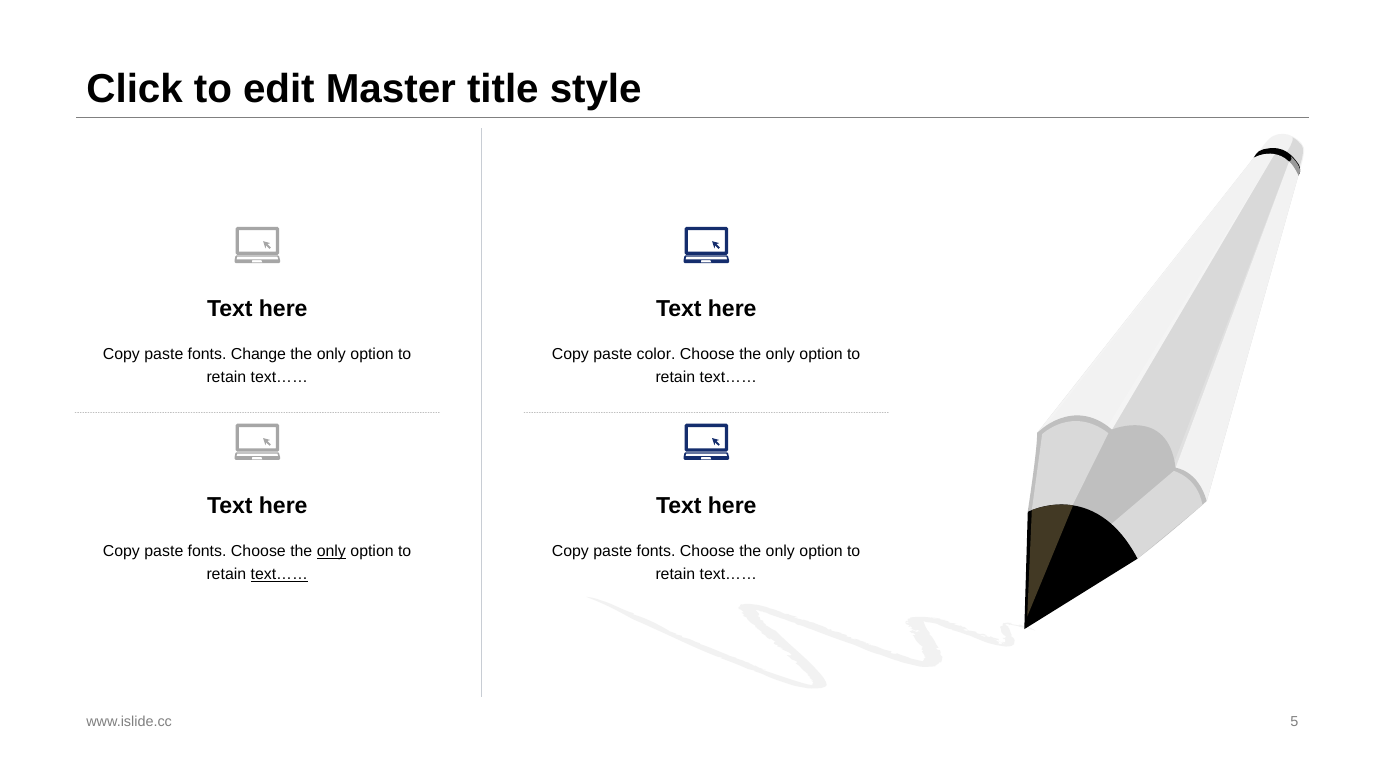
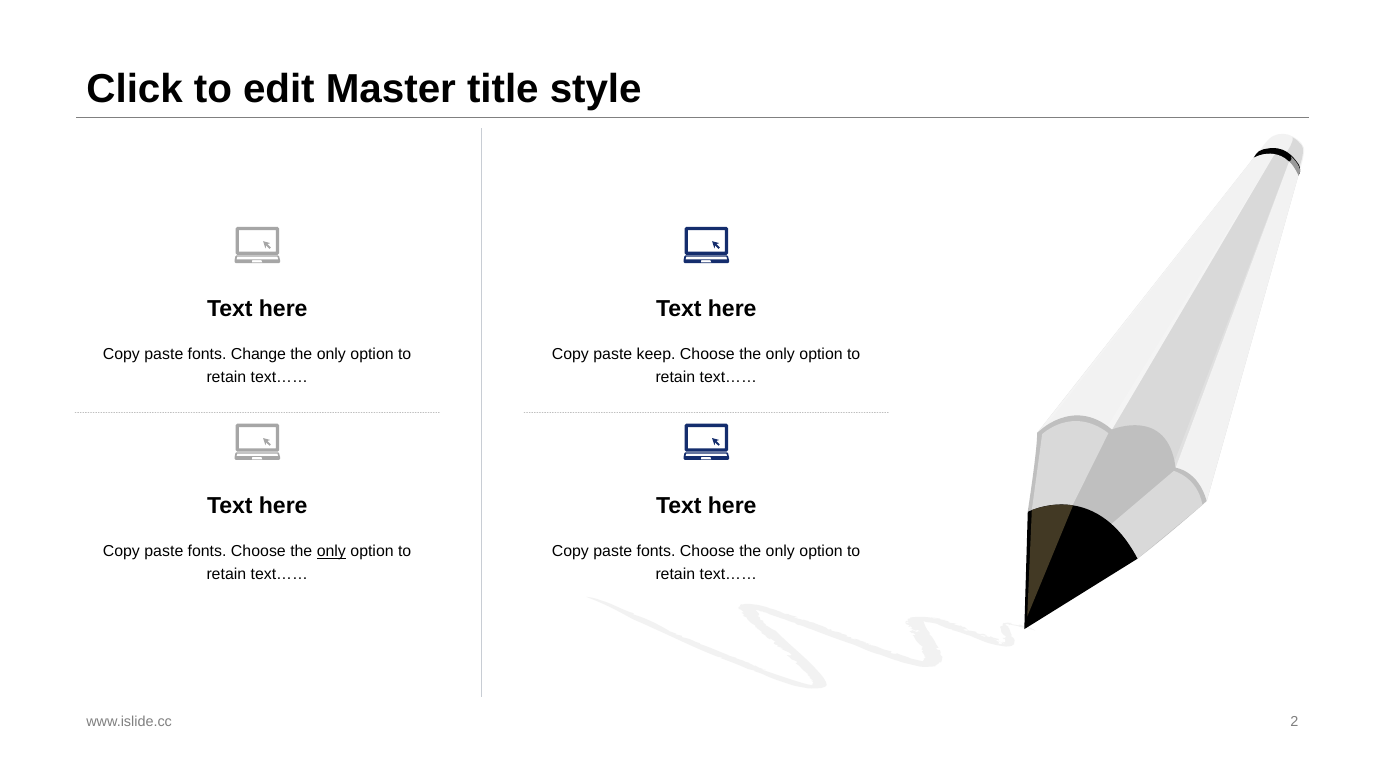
color: color -> keep
text…… at (279, 574) underline: present -> none
5: 5 -> 2
